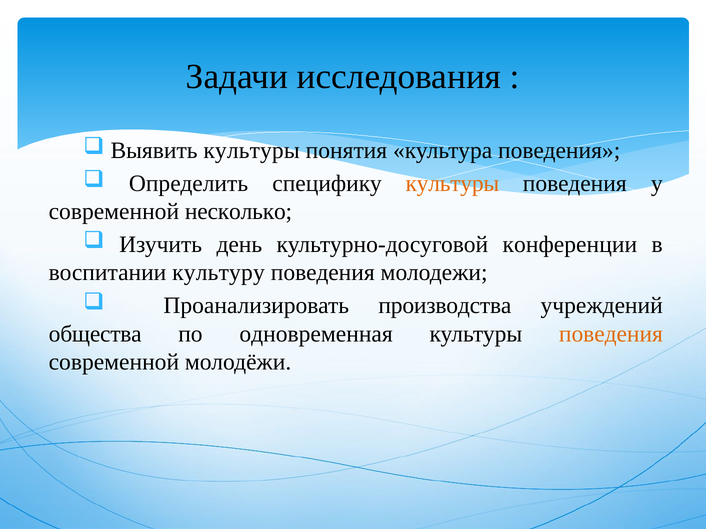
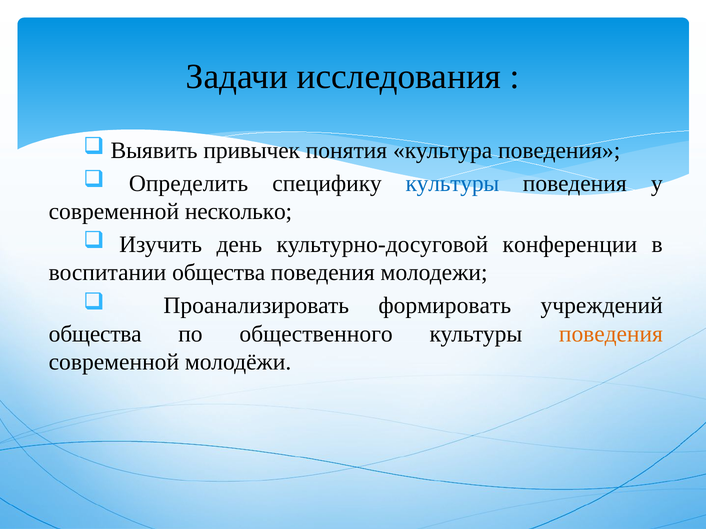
Выявить культуры: культуры -> привычек
культуры at (452, 184) colour: orange -> blue
воспитании культуру: культуру -> общества
производства: производства -> формировать
одновременная: одновременная -> общественного
